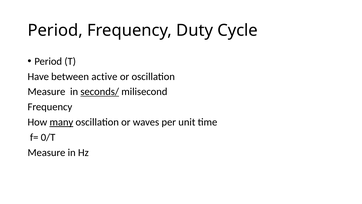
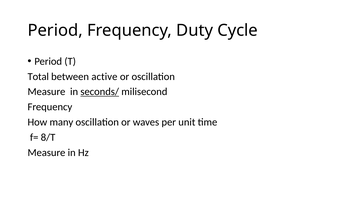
Have: Have -> Total
many underline: present -> none
0/T: 0/T -> 8/T
